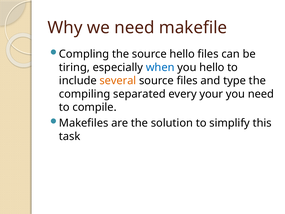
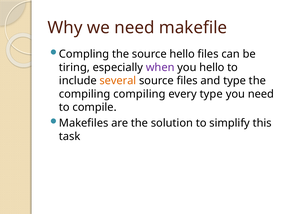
when colour: blue -> purple
compiling separated: separated -> compiling
every your: your -> type
